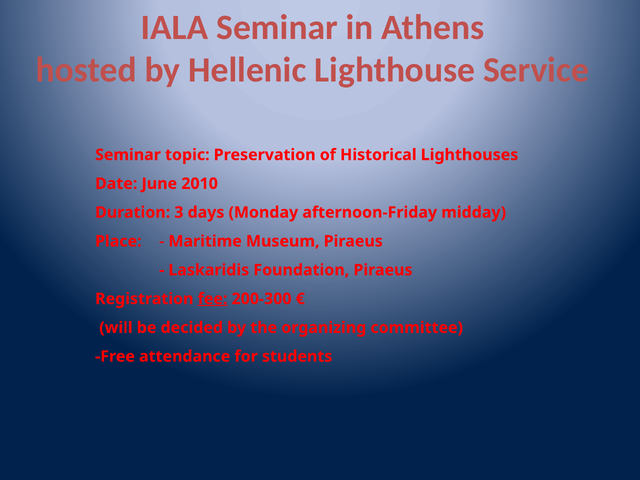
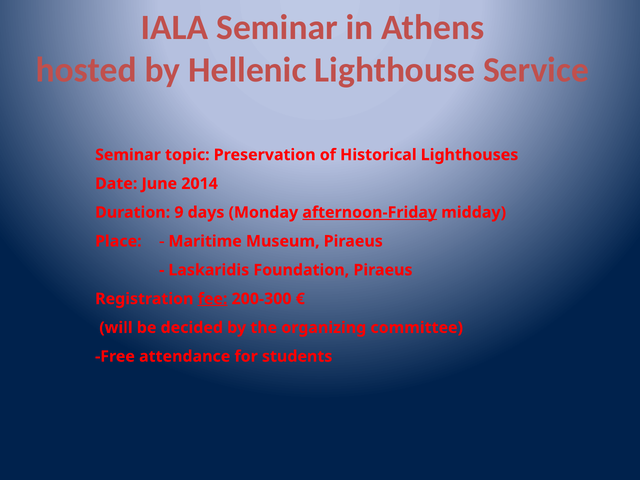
2010: 2010 -> 2014
3: 3 -> 9
afternoon-Friday underline: none -> present
